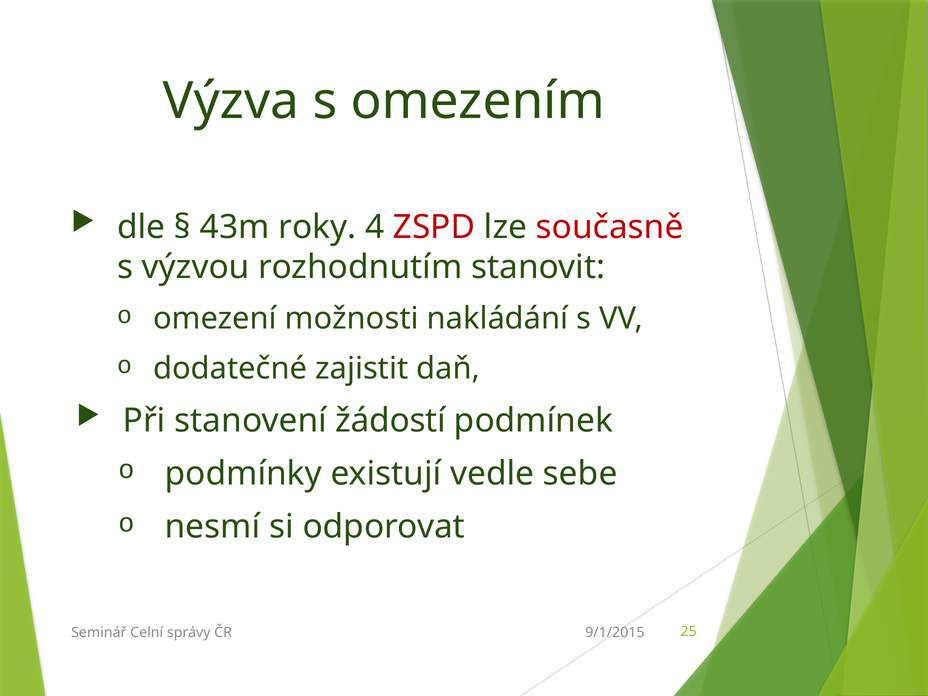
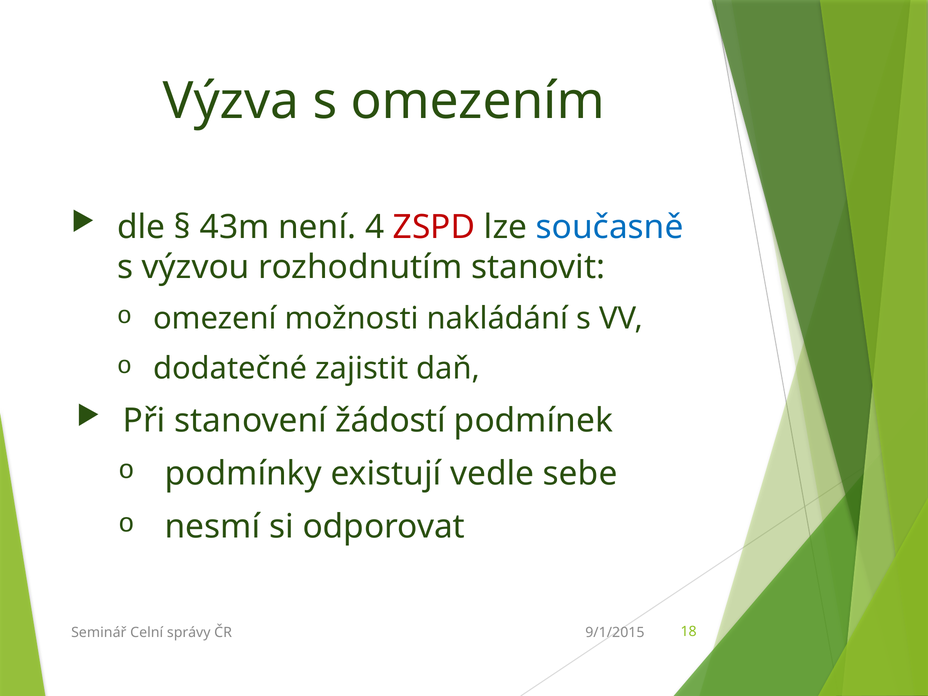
roky: roky -> není
současně colour: red -> blue
25: 25 -> 18
